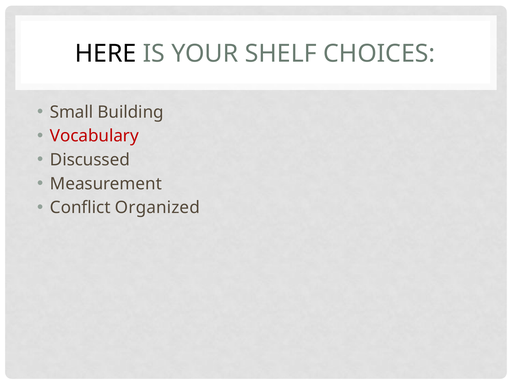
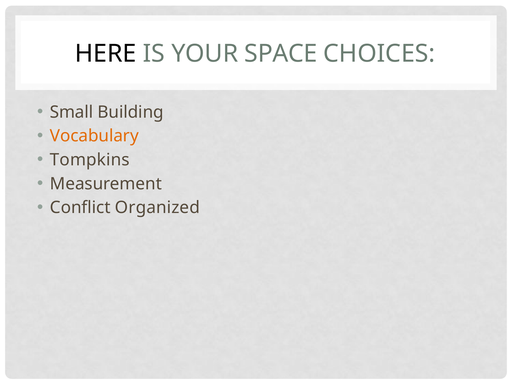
SHELF: SHELF -> SPACE
Vocabulary colour: red -> orange
Discussed: Discussed -> Tompkins
